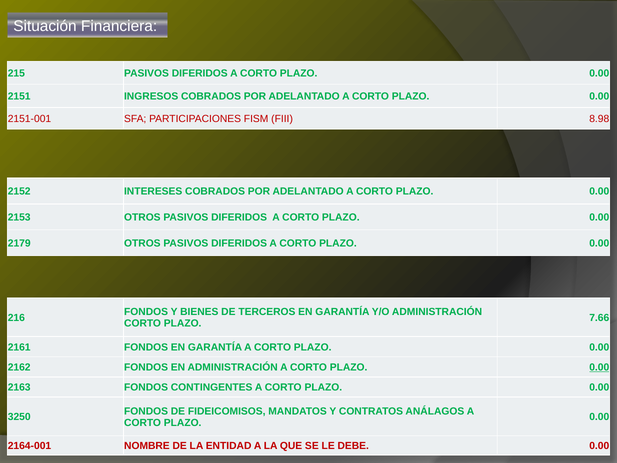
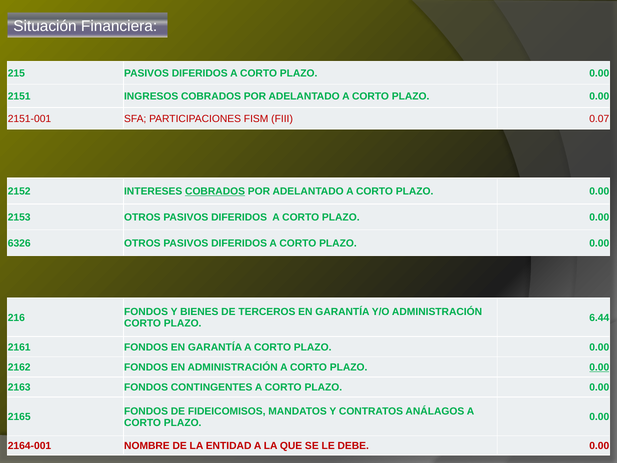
8.98: 8.98 -> 0.07
COBRADOS at (215, 191) underline: none -> present
2179: 2179 -> 6326
7.66: 7.66 -> 6.44
3250: 3250 -> 2165
